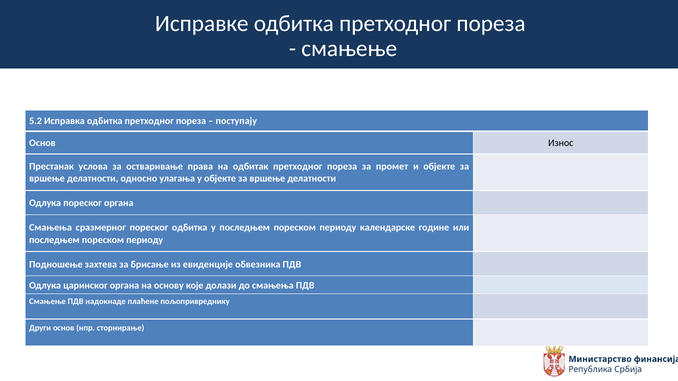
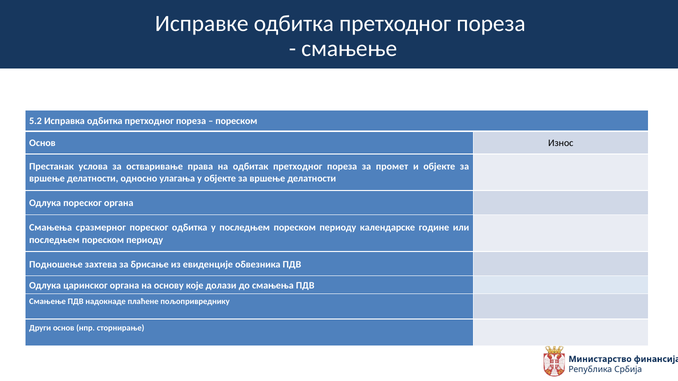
поступају at (236, 121): поступају -> пореском
